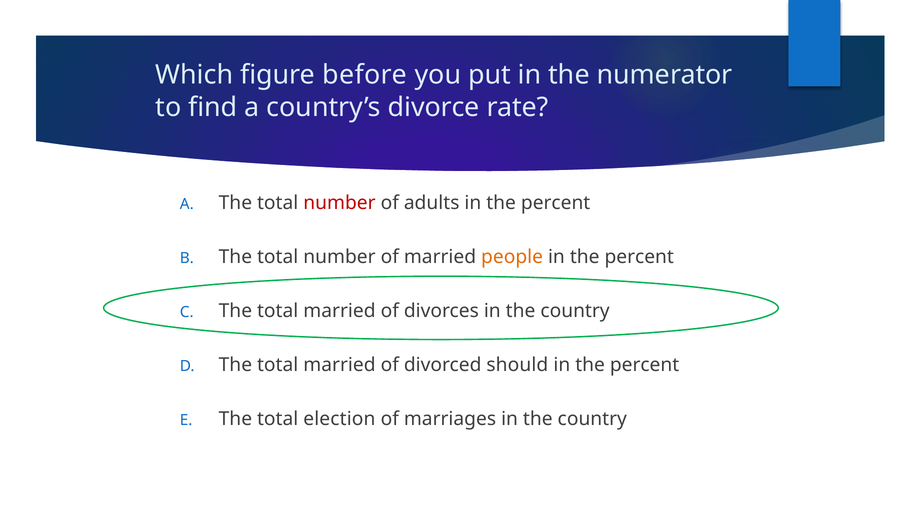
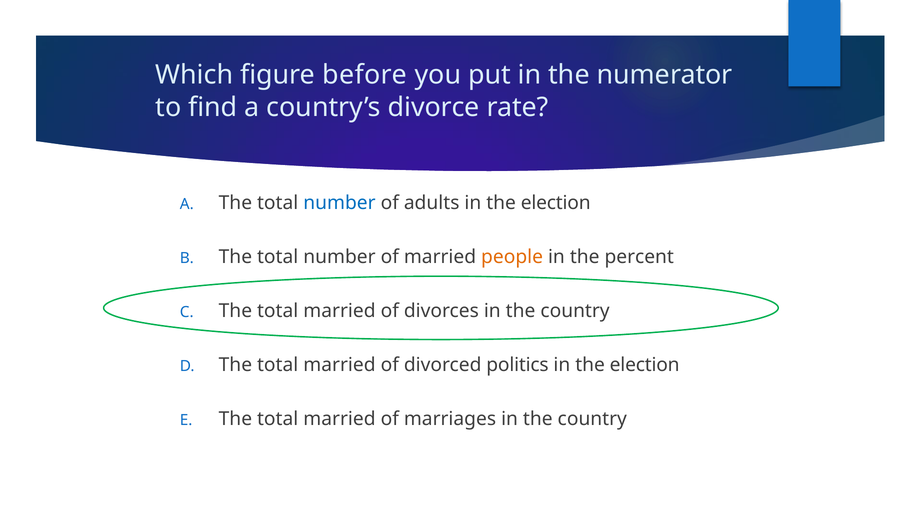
number at (339, 203) colour: red -> blue
adults in the percent: percent -> election
should: should -> politics
percent at (645, 365): percent -> election
election at (339, 419): election -> married
